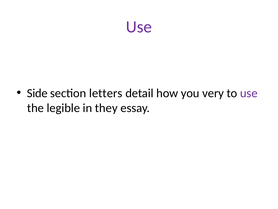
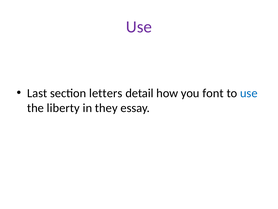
Side: Side -> Last
very: very -> font
use at (249, 93) colour: purple -> blue
legible: legible -> liberty
